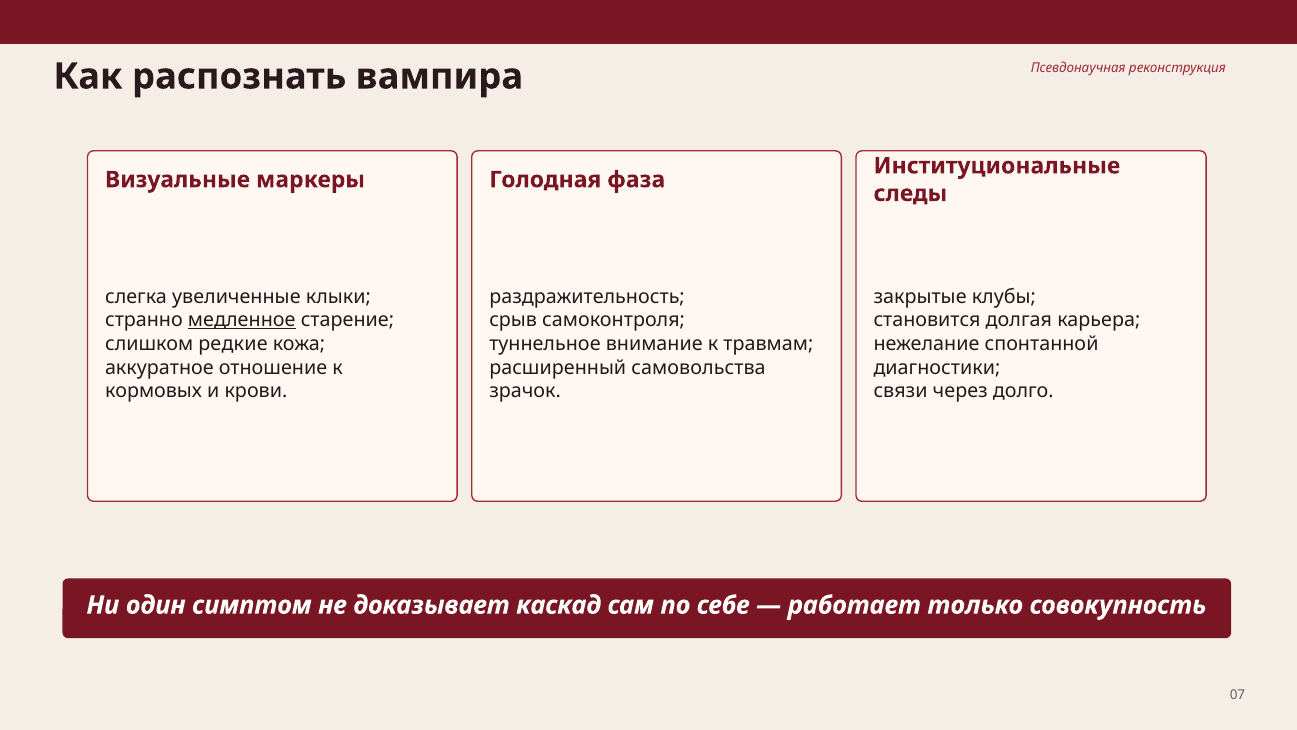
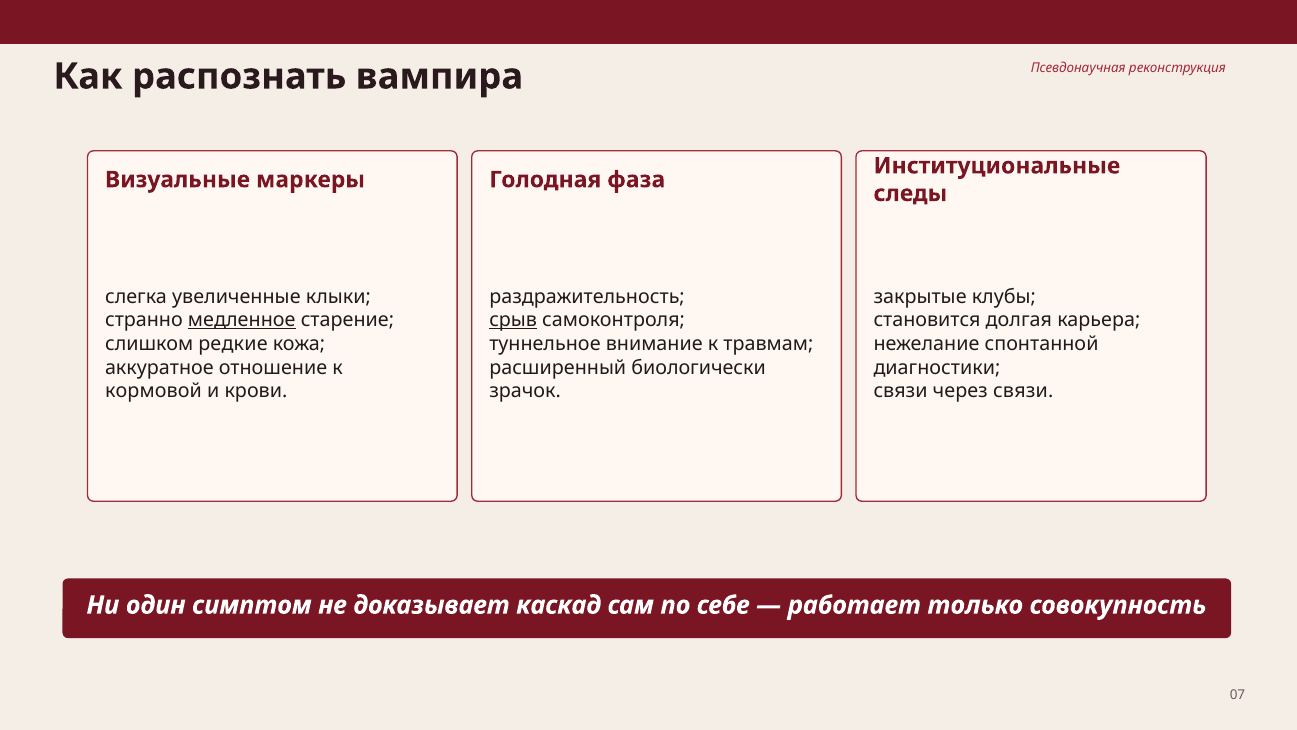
срыв underline: none -> present
самовольства: самовольства -> биологически
кормовых: кормовых -> кормовой
через долго: долго -> связи
